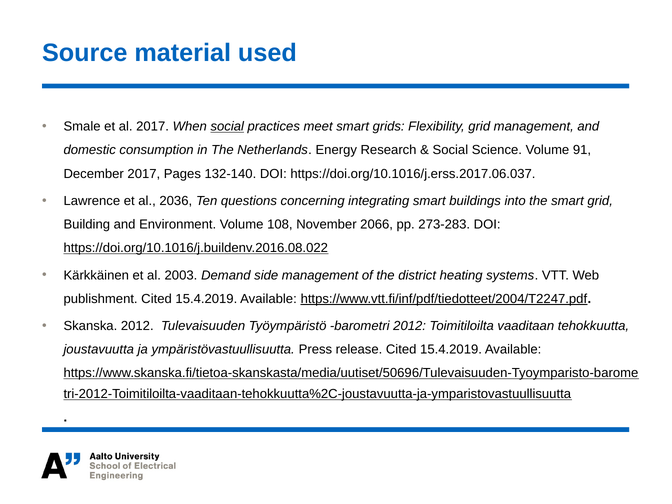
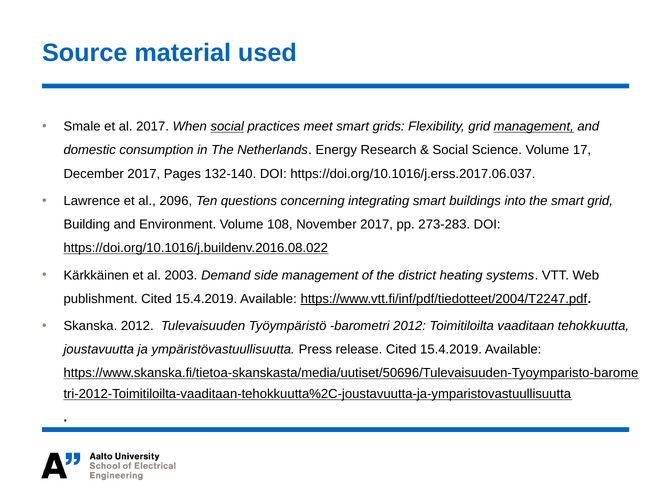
management at (534, 127) underline: none -> present
91: 91 -> 17
2036: 2036 -> 2096
November 2066: 2066 -> 2017
